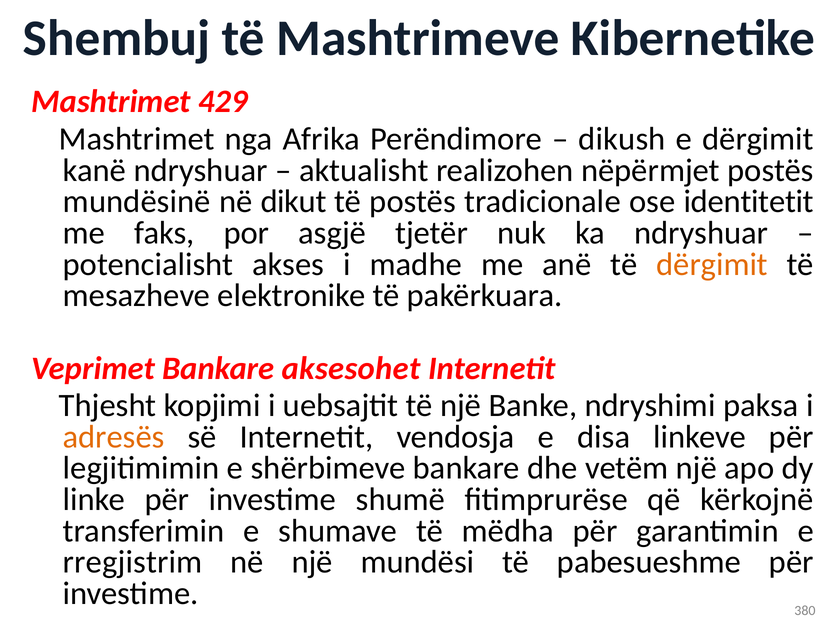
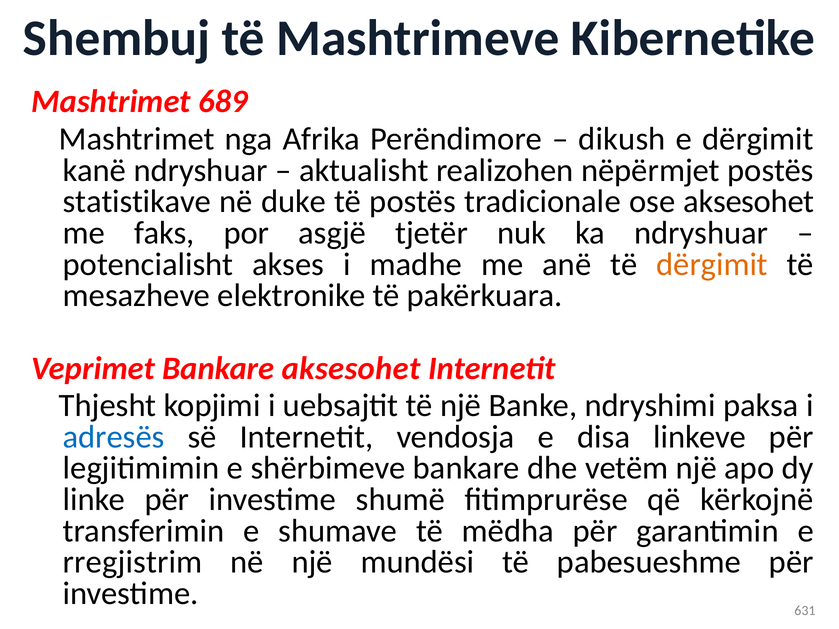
429: 429 -> 689
mundësinë: mundësinë -> statistikave
dikut: dikut -> duke
ose identitetit: identitetit -> aksesohet
adresës colour: orange -> blue
380: 380 -> 631
